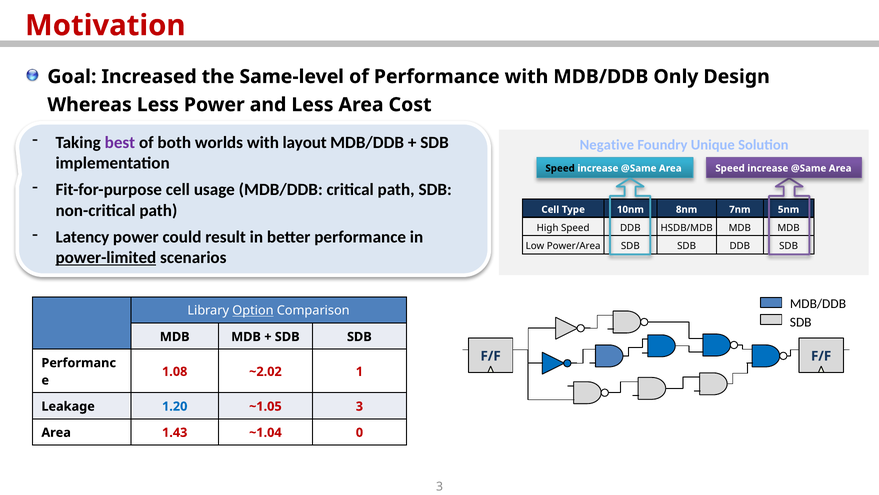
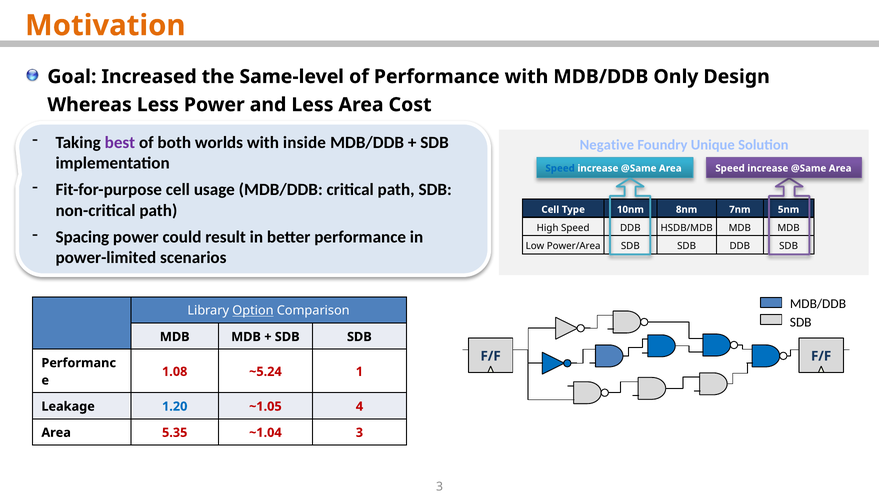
Motivation colour: red -> orange
layout: layout -> inside
Speed at (560, 168) colour: black -> blue
Latency: Latency -> Spacing
power-limited underline: present -> none
~2.02: ~2.02 -> ~5.24
~1.05 3: 3 -> 4
1.43: 1.43 -> 5.35
~1.04 0: 0 -> 3
